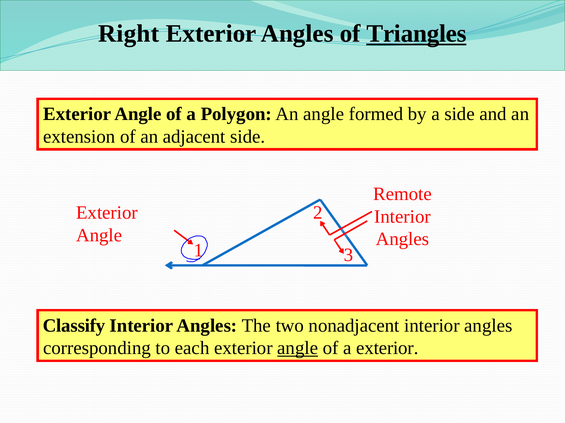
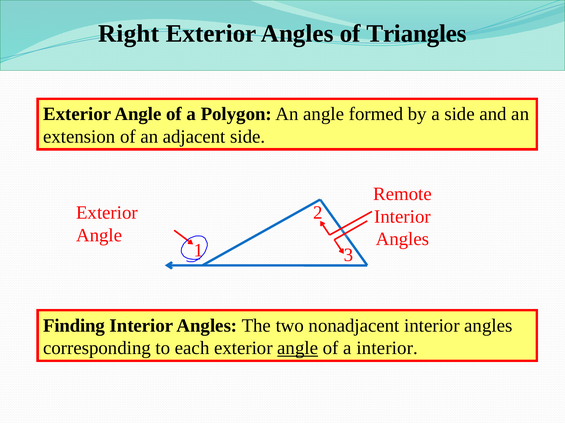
Triangles underline: present -> none
Classify: Classify -> Finding
a exterior: exterior -> interior
